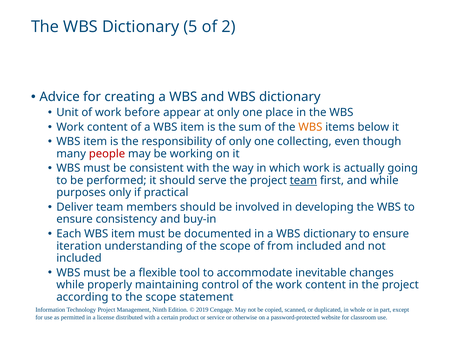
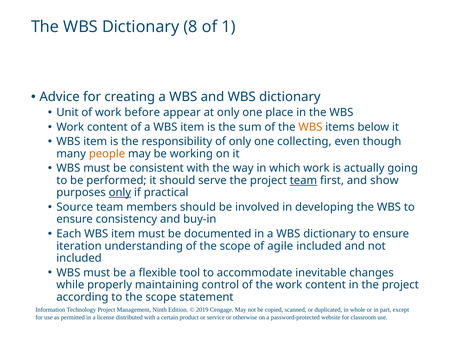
5: 5 -> 8
2: 2 -> 1
people colour: red -> orange
and while: while -> show
only at (120, 193) underline: none -> present
Deliver: Deliver -> Source
from: from -> agile
